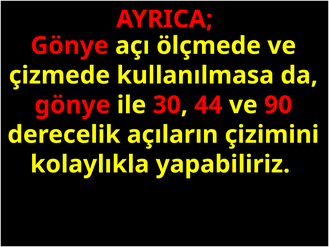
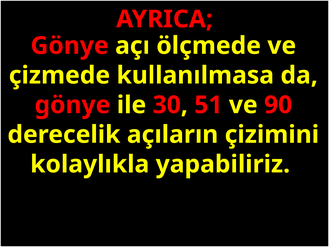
44: 44 -> 51
